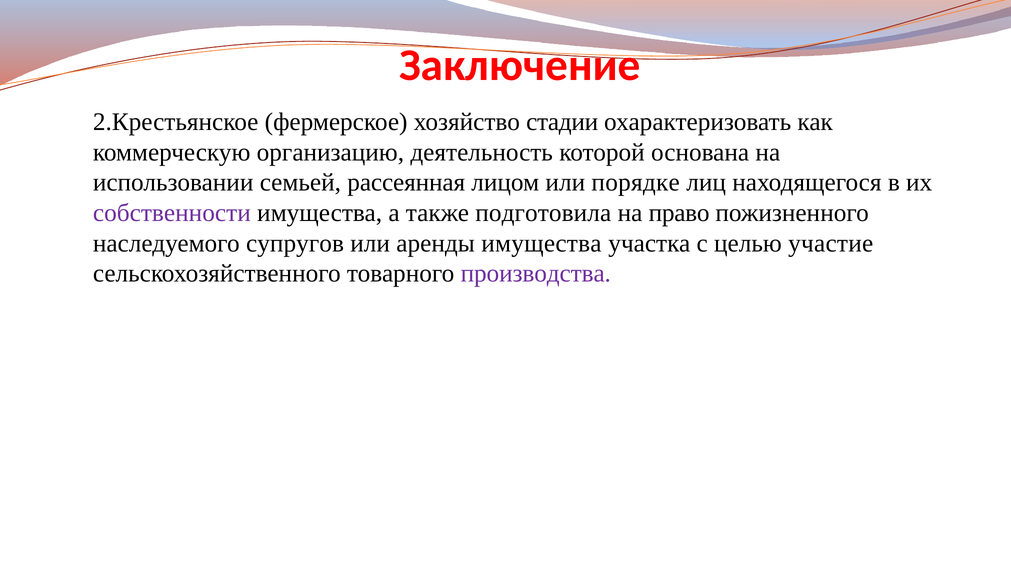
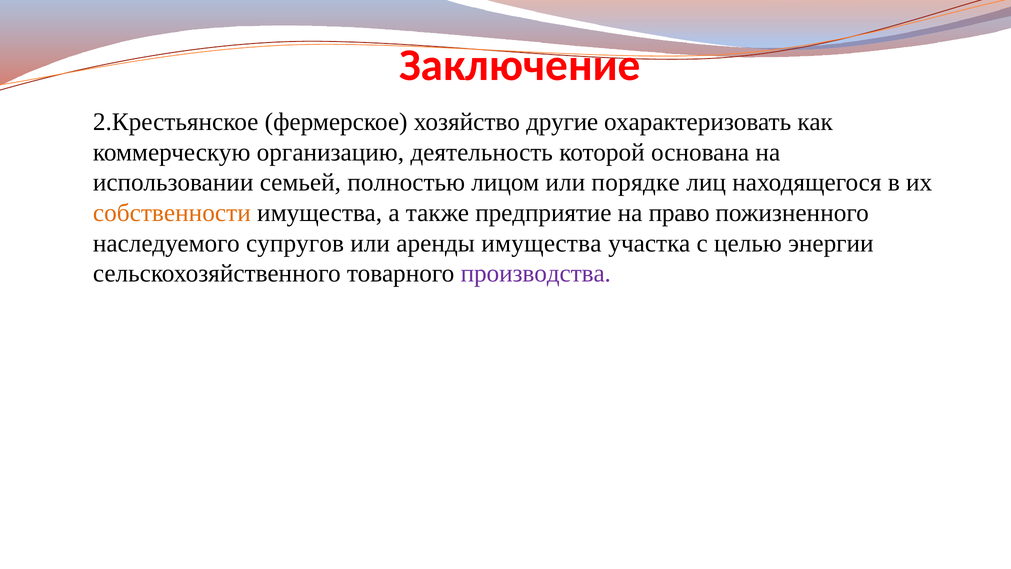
стадии: стадии -> другие
рассеянная: рассеянная -> полностью
собственности colour: purple -> orange
подготовила: подготовила -> предприятие
участие: участие -> энергии
